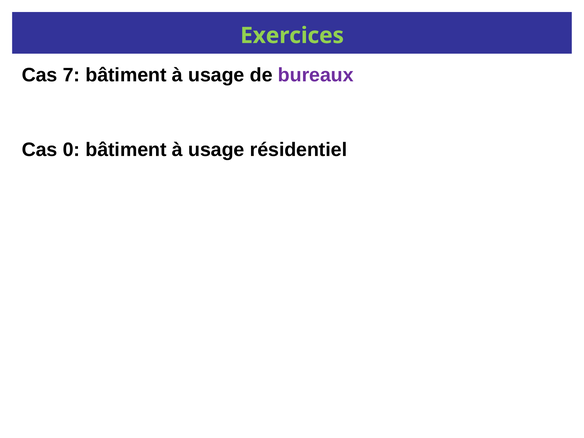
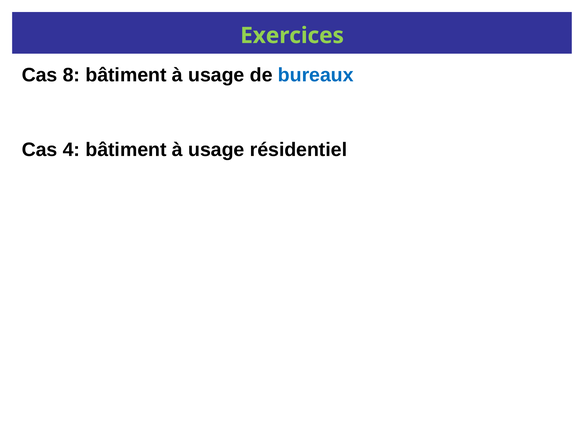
7: 7 -> 8
bureaux colour: purple -> blue
0: 0 -> 4
